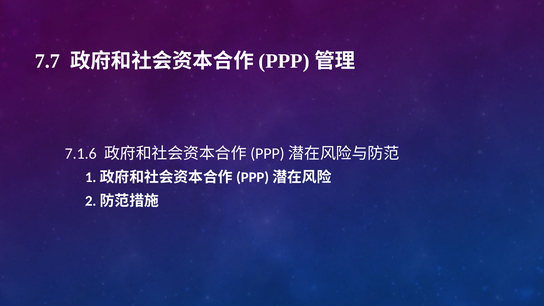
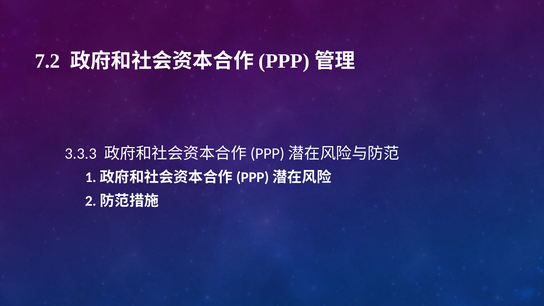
7.7: 7.7 -> 7.2
7.1.6: 7.1.6 -> 3.3.3
